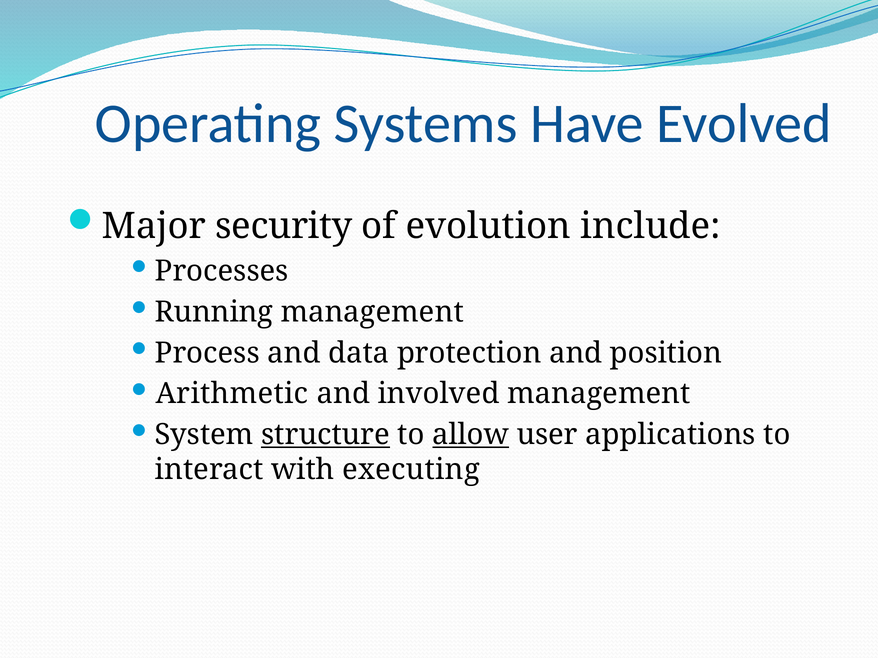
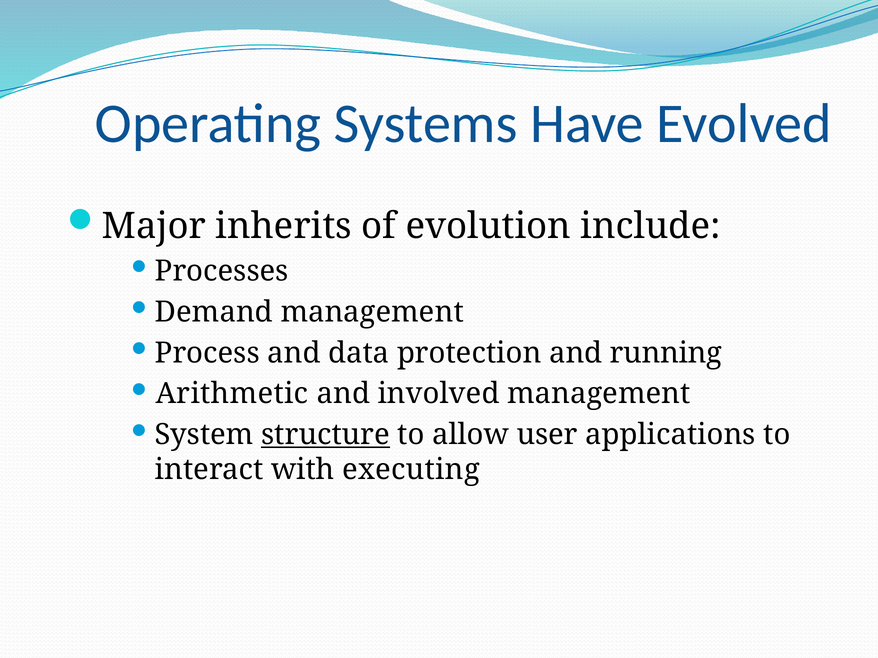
security: security -> inherits
Running: Running -> Demand
position: position -> running
allow underline: present -> none
